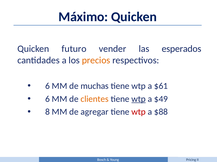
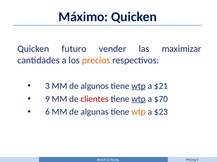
esperados: esperados -> maximizar
6 at (47, 86): 6 -> 3
muchas: muchas -> algunos
wtp at (139, 86) underline: none -> present
$61: $61 -> $21
6 at (47, 99): 6 -> 9
clientes colour: orange -> red
$49: $49 -> $70
8: 8 -> 6
agregar: agregar -> algunas
wtp at (139, 112) colour: red -> orange
$88: $88 -> $23
